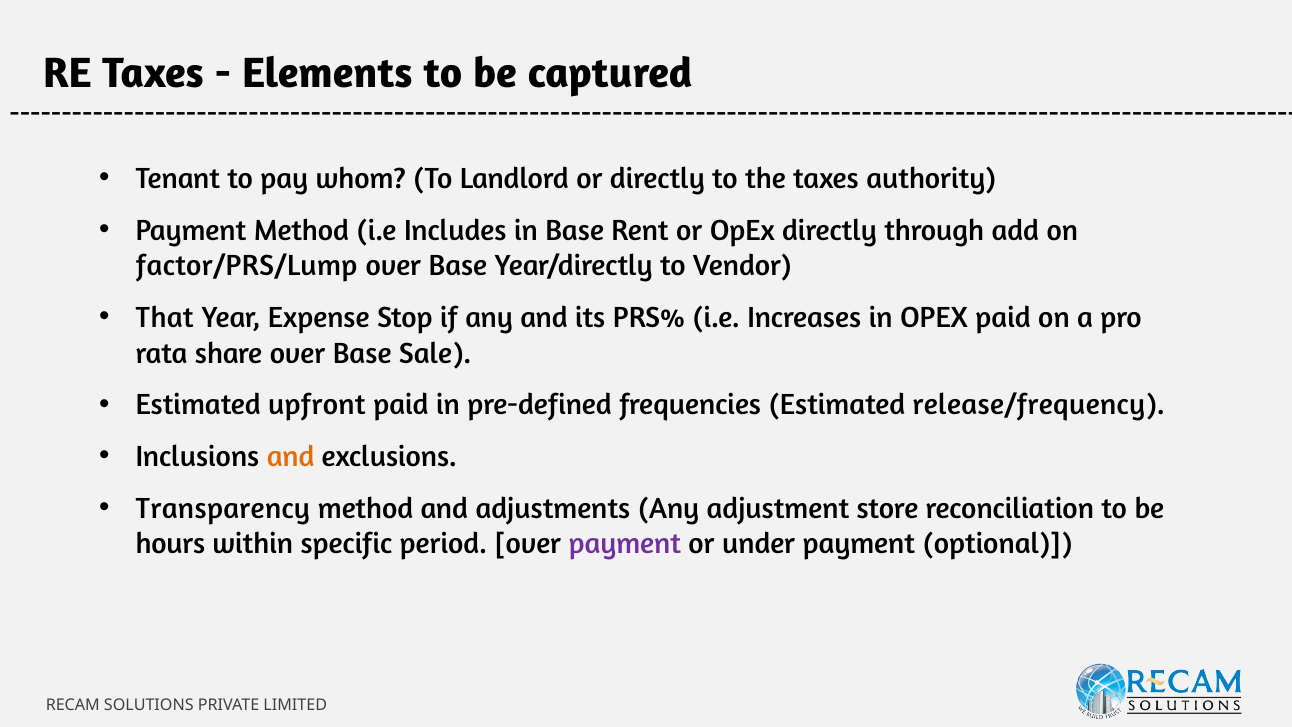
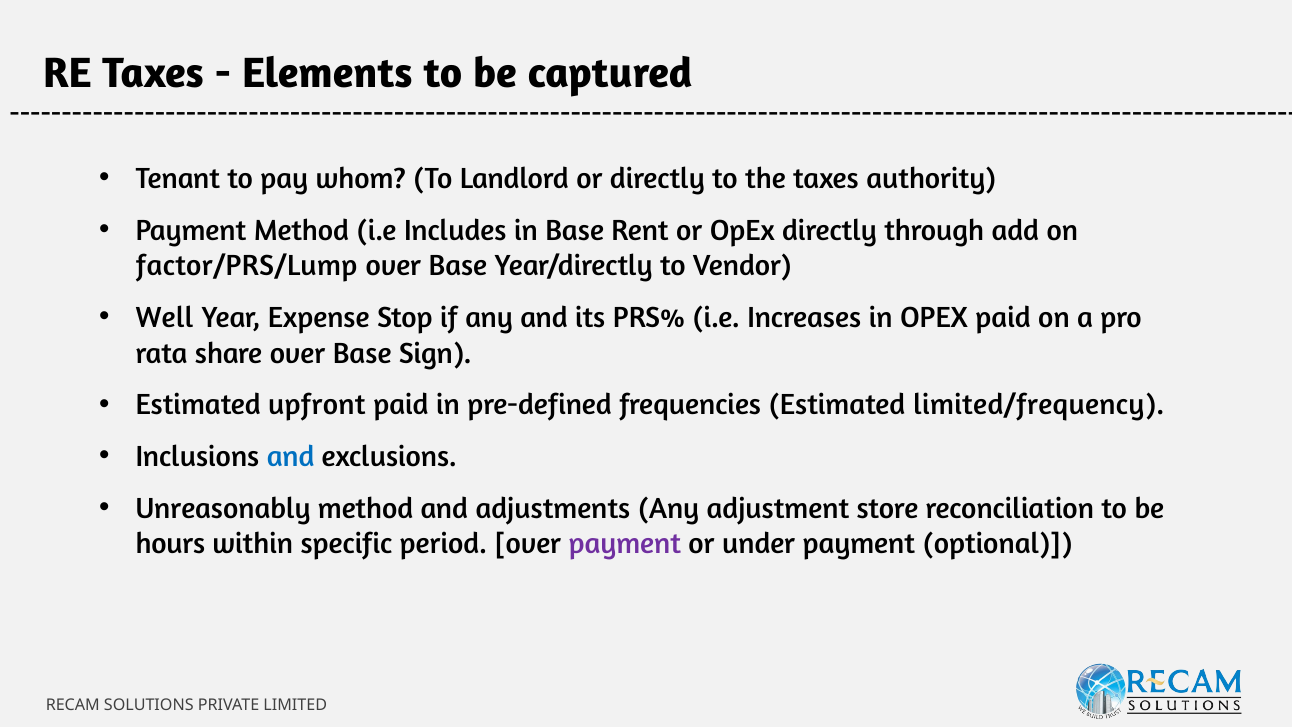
That: That -> Well
Sale: Sale -> Sign
release/frequency: release/frequency -> limited/frequency
and at (291, 456) colour: orange -> blue
Transparency: Transparency -> Unreasonably
